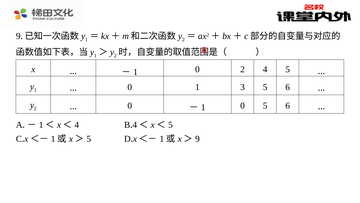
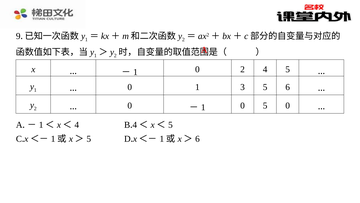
0 5 6: 6 -> 0
9 at (197, 139): 9 -> 6
